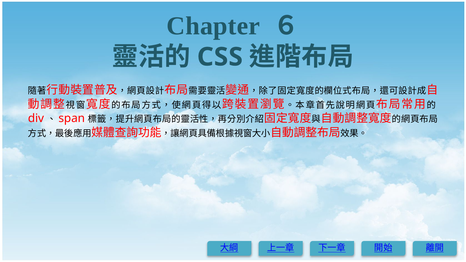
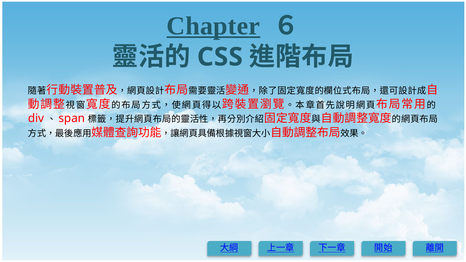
Chapter underline: none -> present
